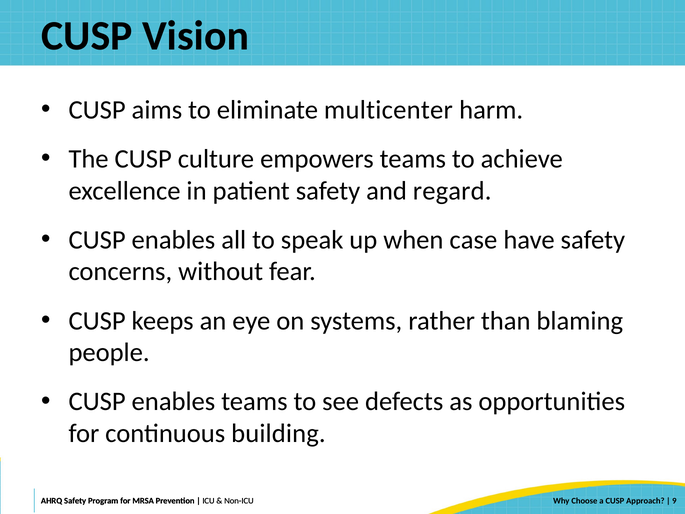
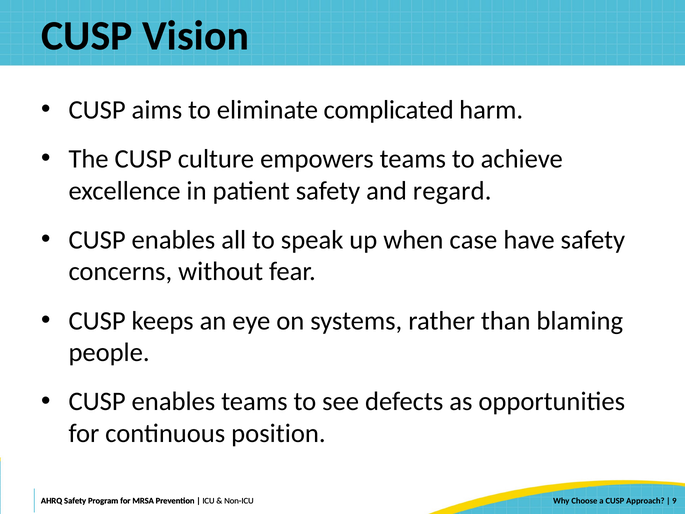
multicenter: multicenter -> complicated
building: building -> position
